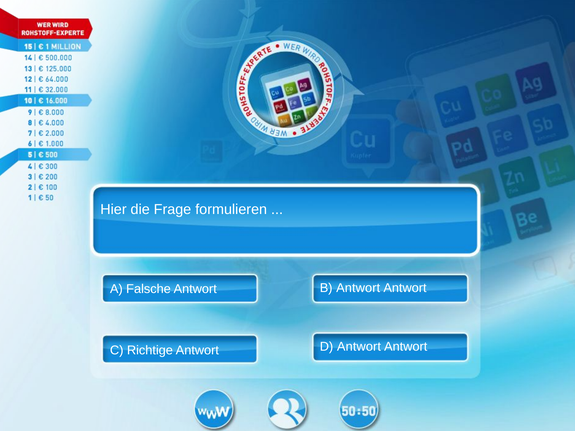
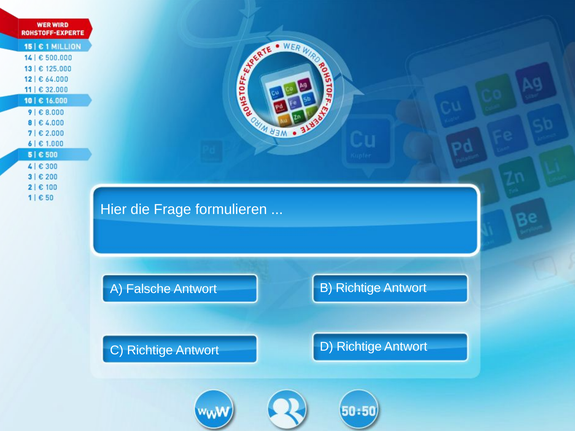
B Antwort: Antwort -> Richtige
D Antwort: Antwort -> Richtige
